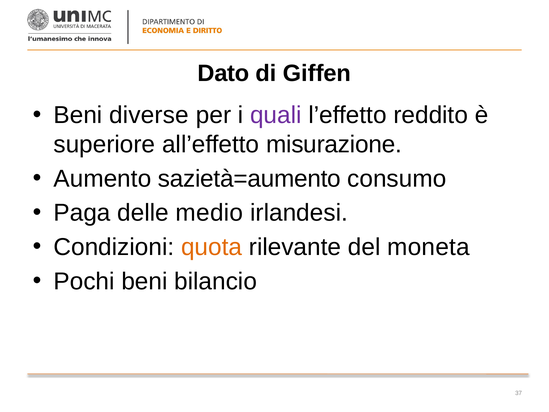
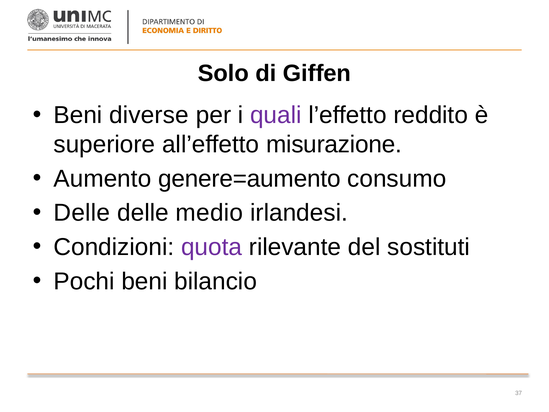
Dato: Dato -> Solo
sazietà=aumento: sazietà=aumento -> genere=aumento
Paga at (82, 213): Paga -> Delle
quota colour: orange -> purple
moneta: moneta -> sostituti
